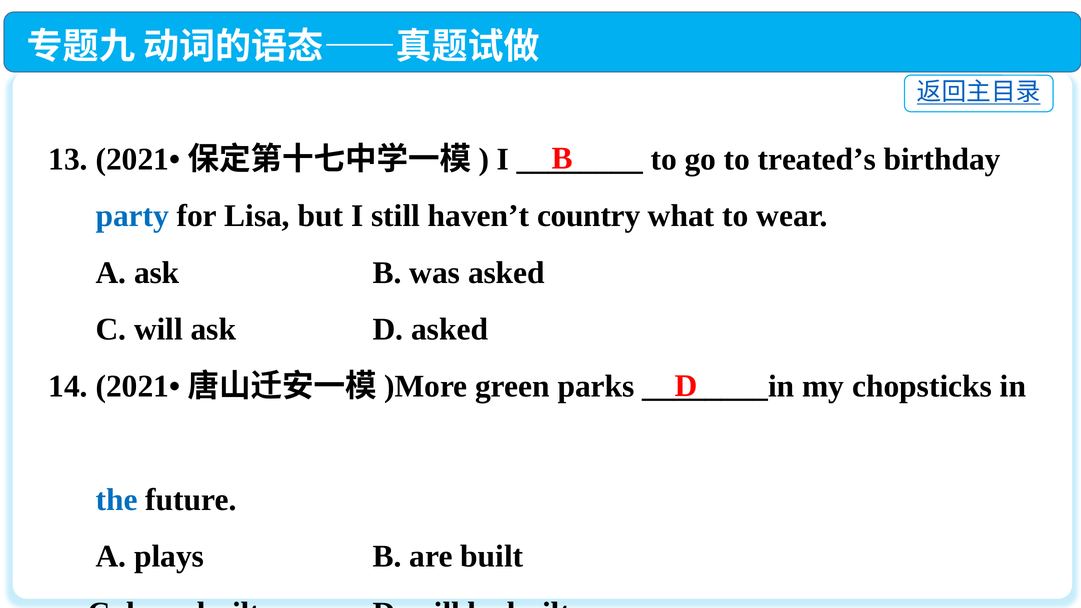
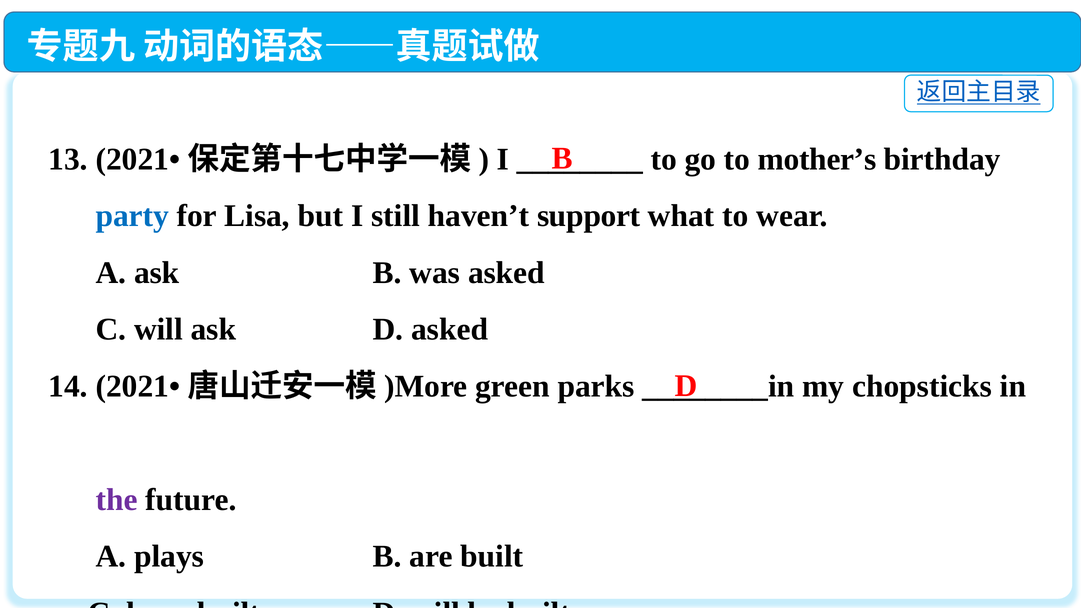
treated’s: treated’s -> mother’s
country: country -> support
the colour: blue -> purple
